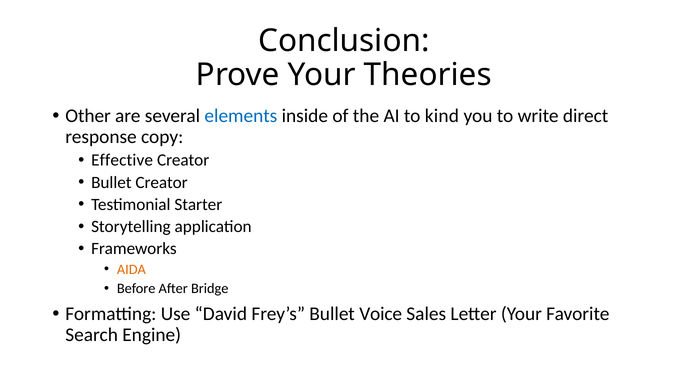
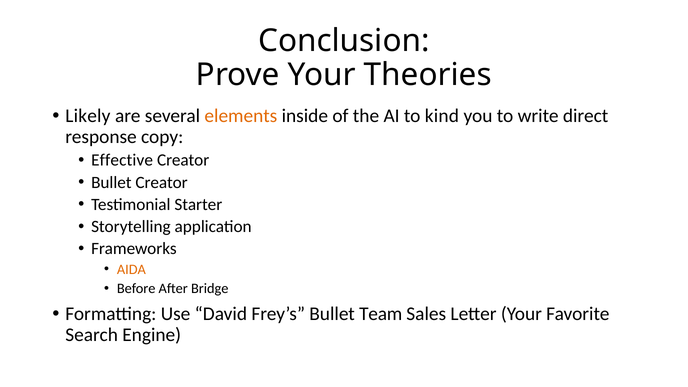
Other: Other -> Likely
elements colour: blue -> orange
Voice: Voice -> Team
